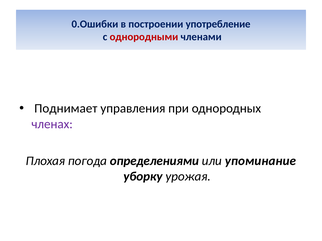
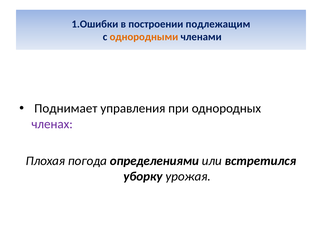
0.Ошибки: 0.Ошибки -> 1.Ошибки
употребление: употребление -> подлежащим
однородными colour: red -> orange
упоминание: упоминание -> встретился
